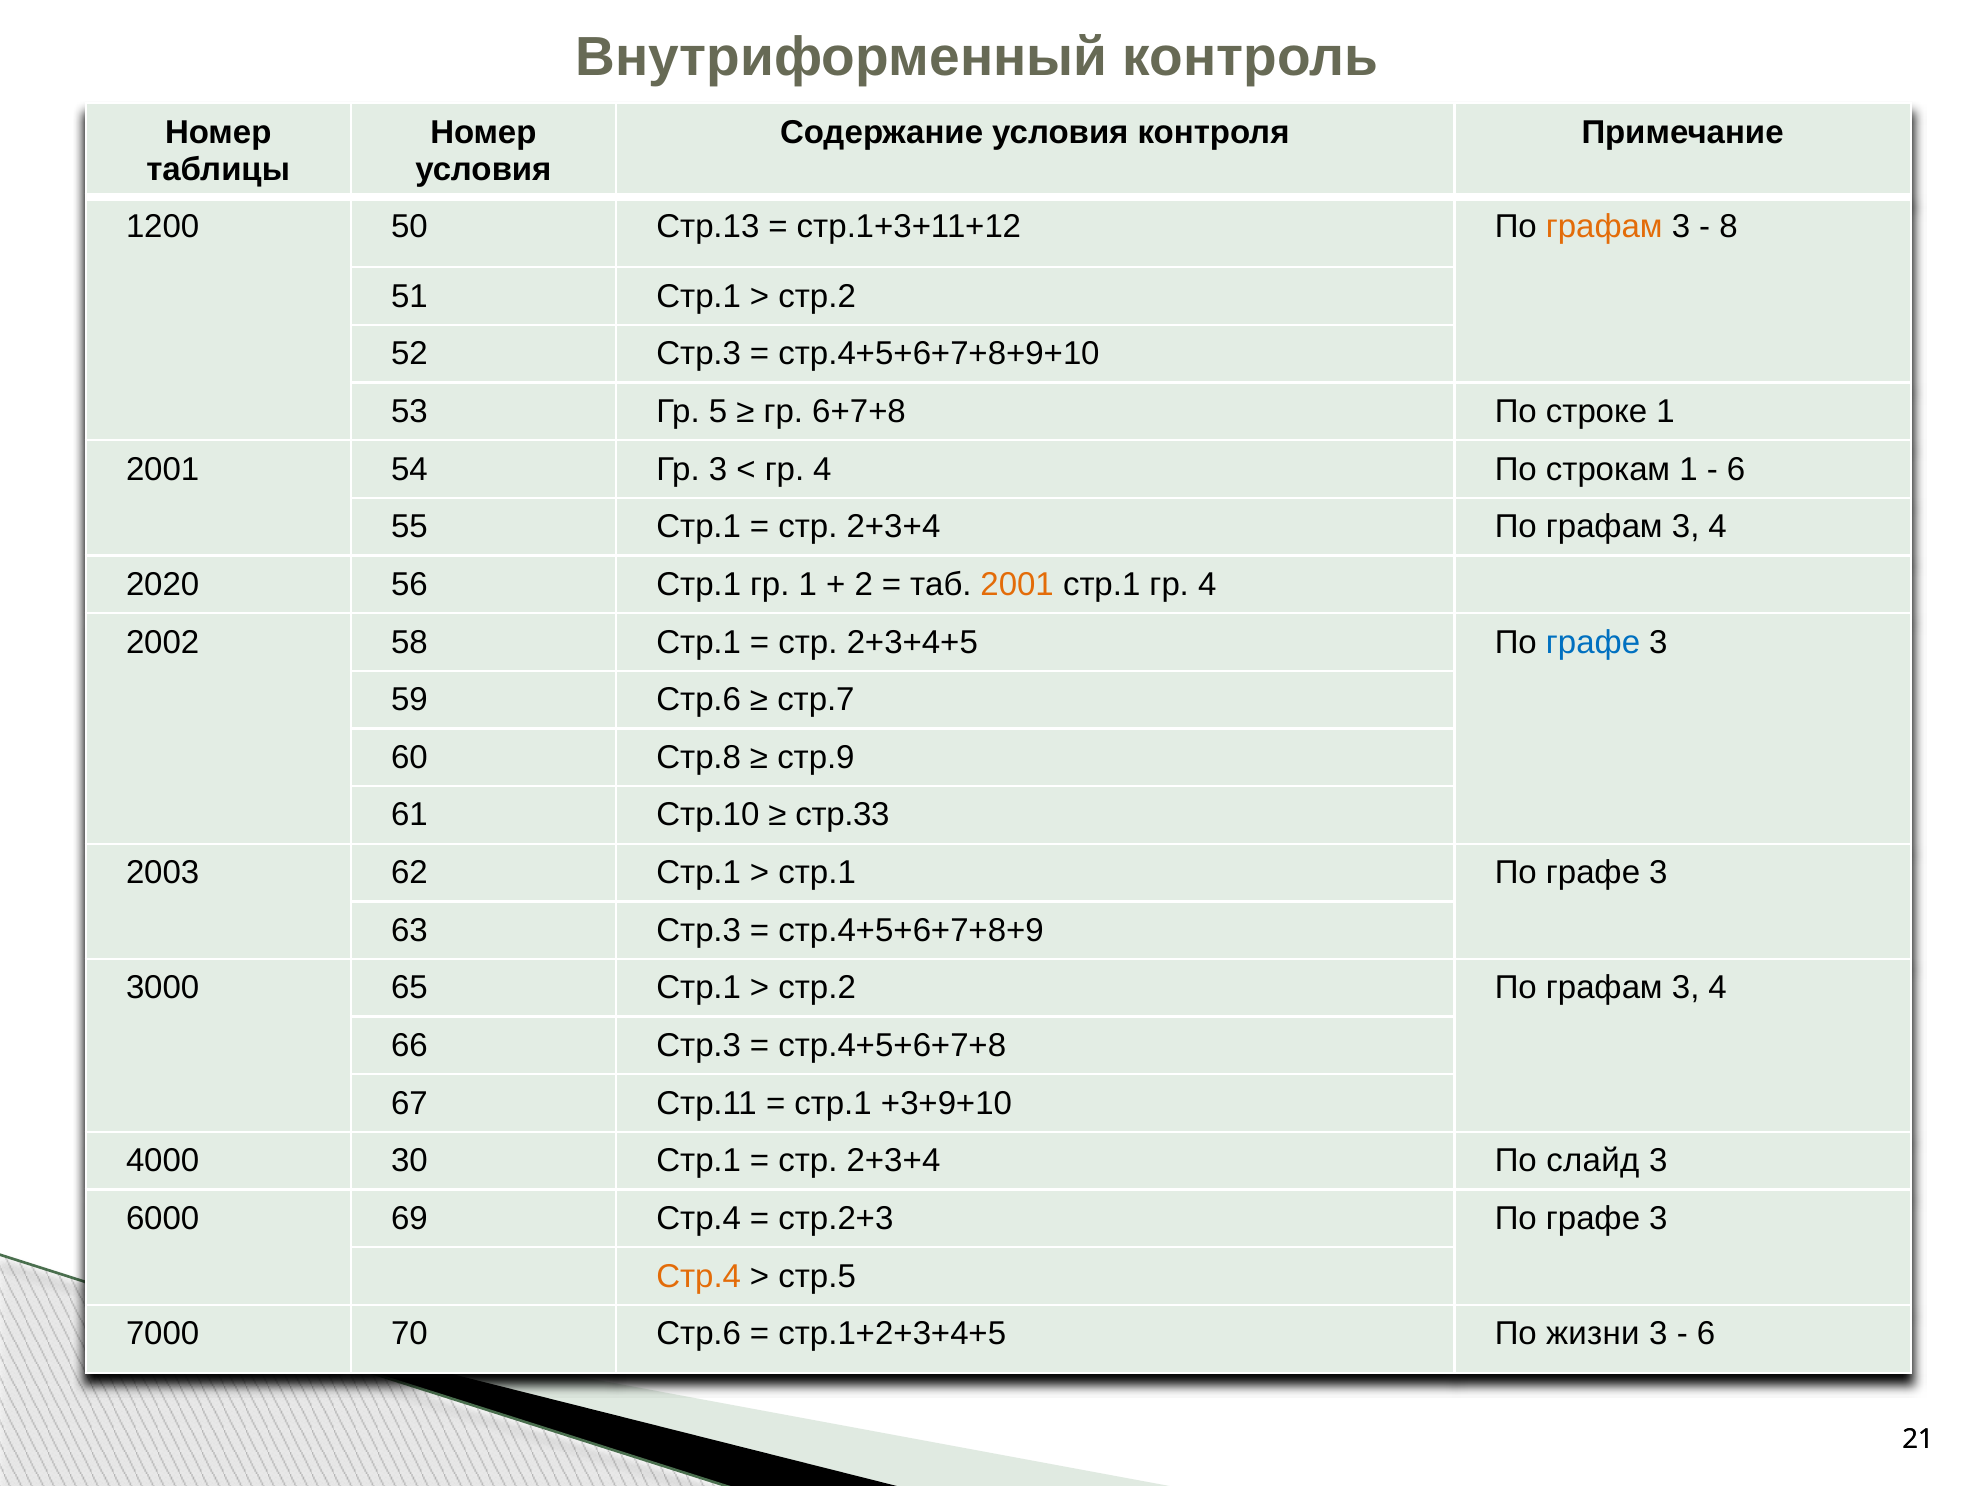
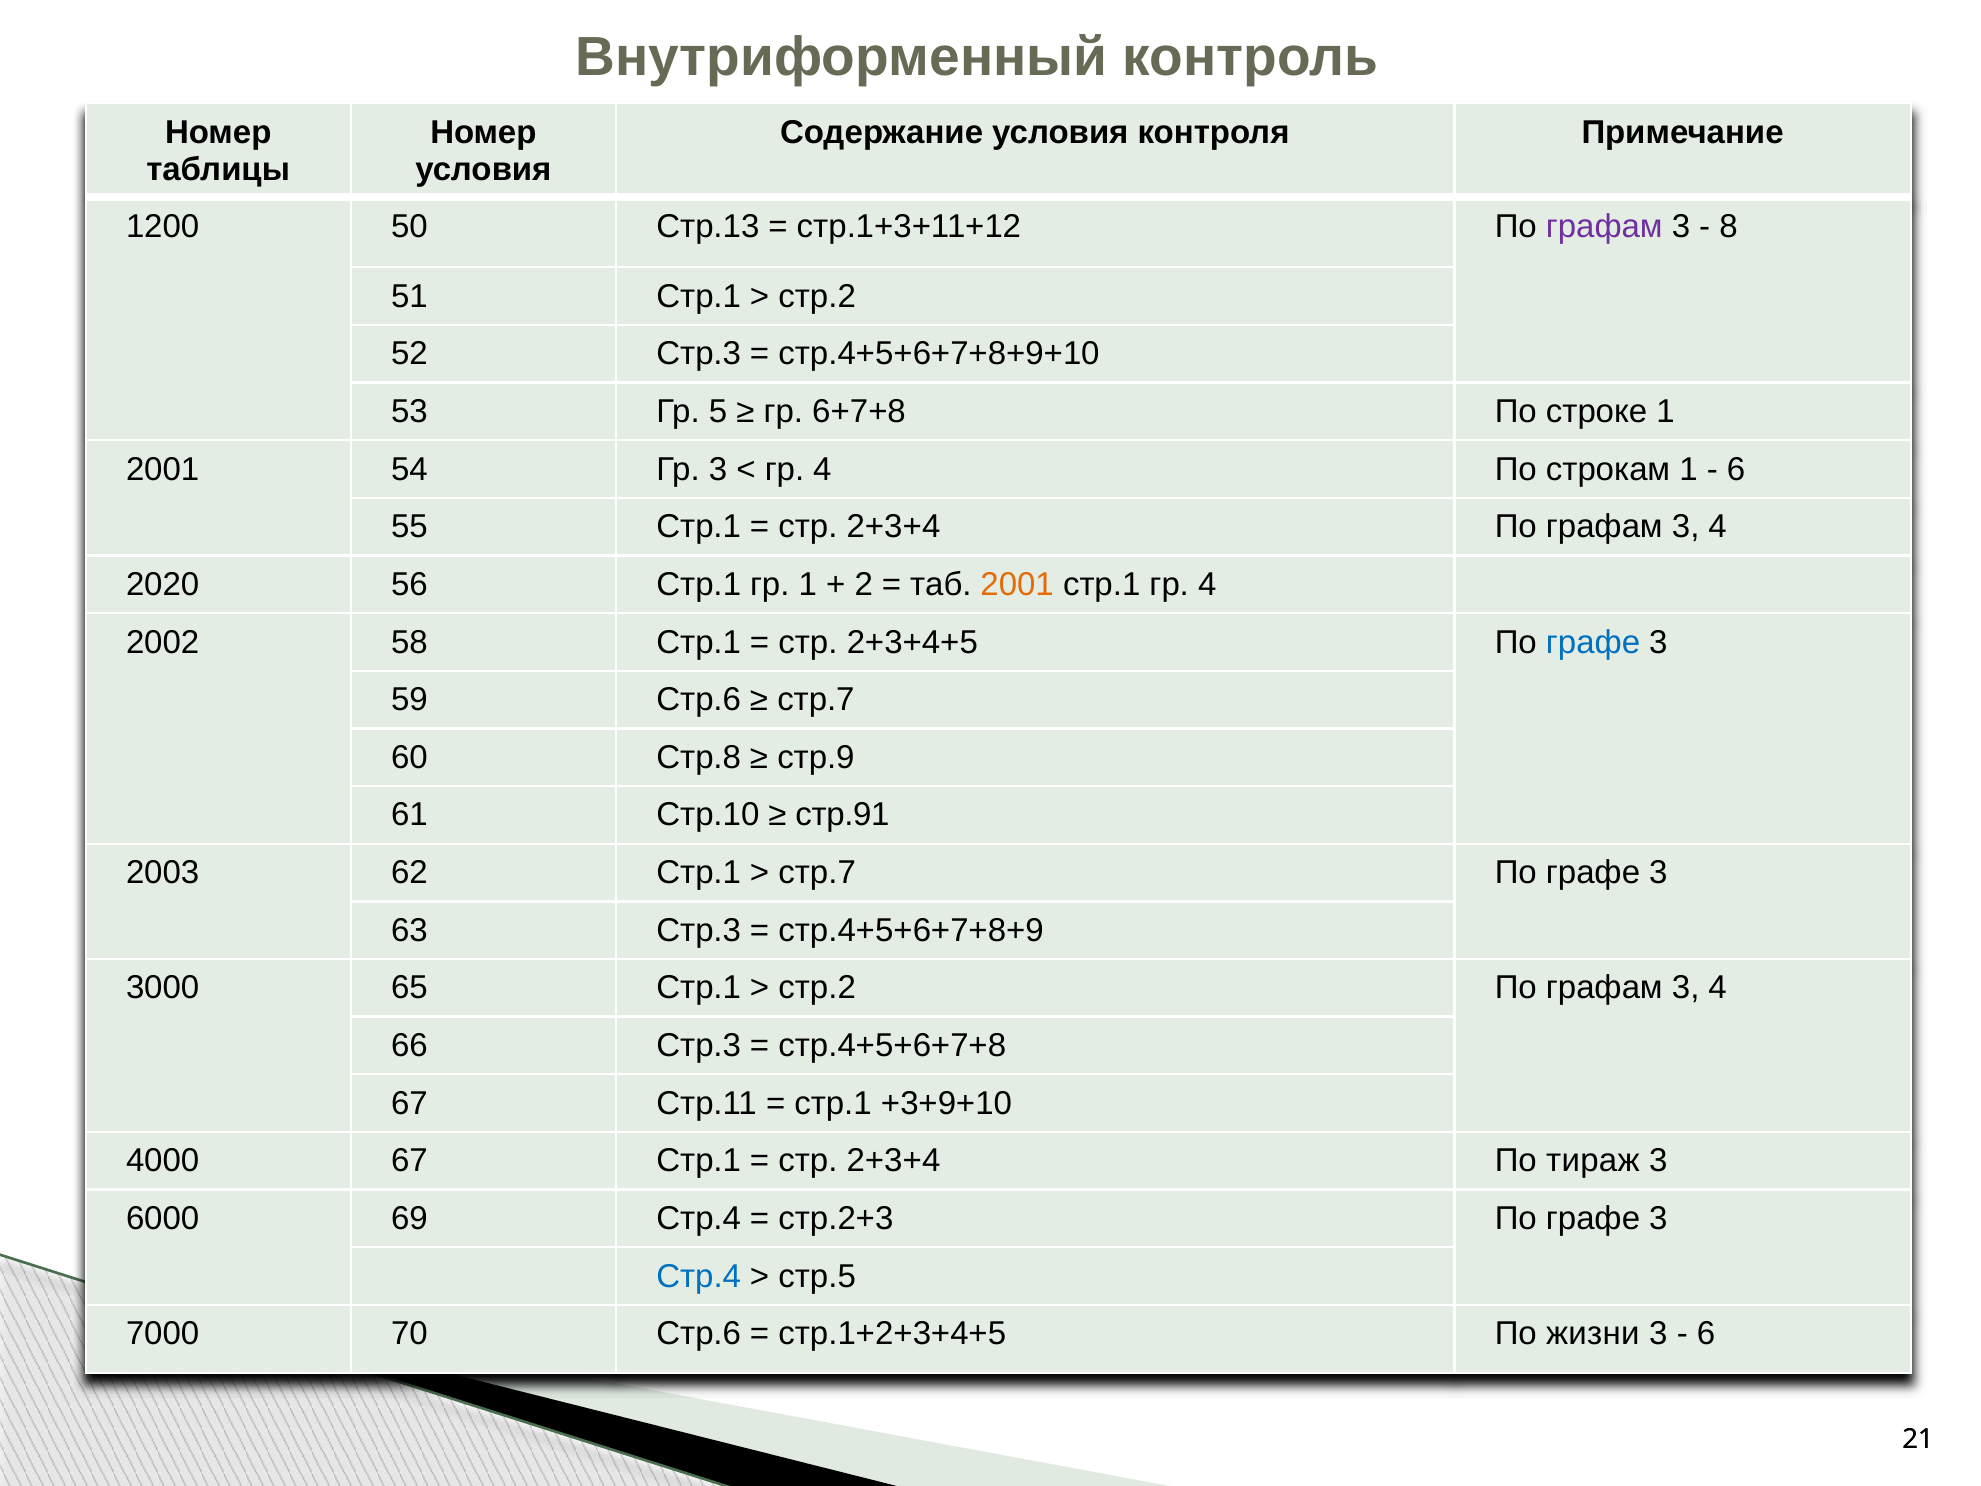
графам at (1604, 226) colour: orange -> purple
стр.33: стр.33 -> стр.91
стр.1 at (817, 873): стр.1 -> стр.7
4000 30: 30 -> 67
слайд: слайд -> тираж
Стр.4 at (699, 1276) colour: orange -> blue
